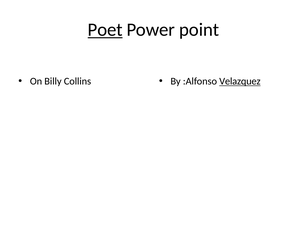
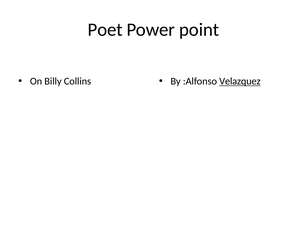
Poet underline: present -> none
